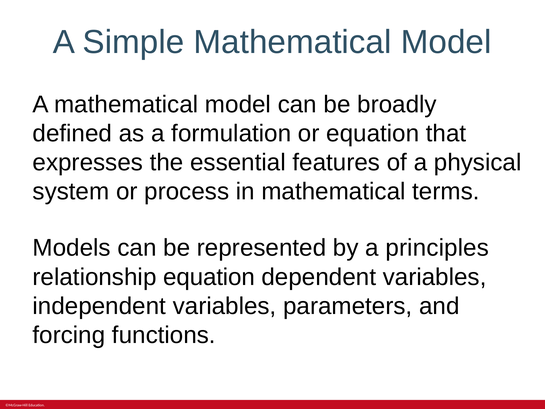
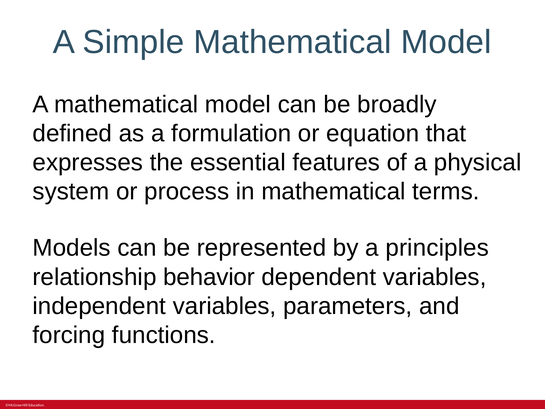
relationship equation: equation -> behavior
